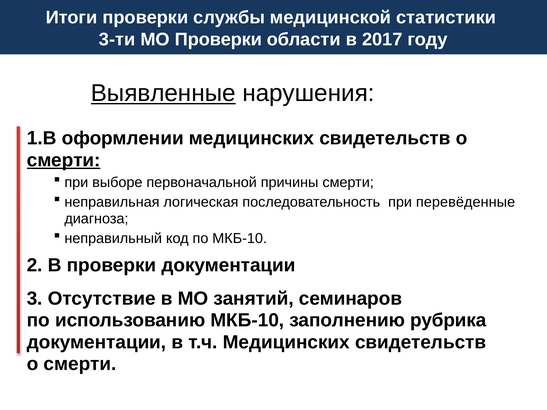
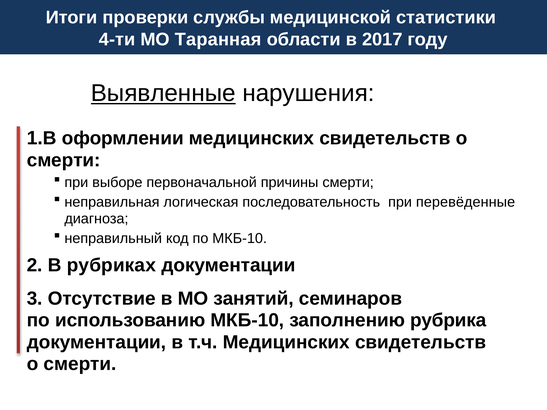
3-ти: 3-ти -> 4-ти
МО Проверки: Проверки -> Таранная
смерти at (64, 160) underline: present -> none
В проверки: проверки -> рубриках
